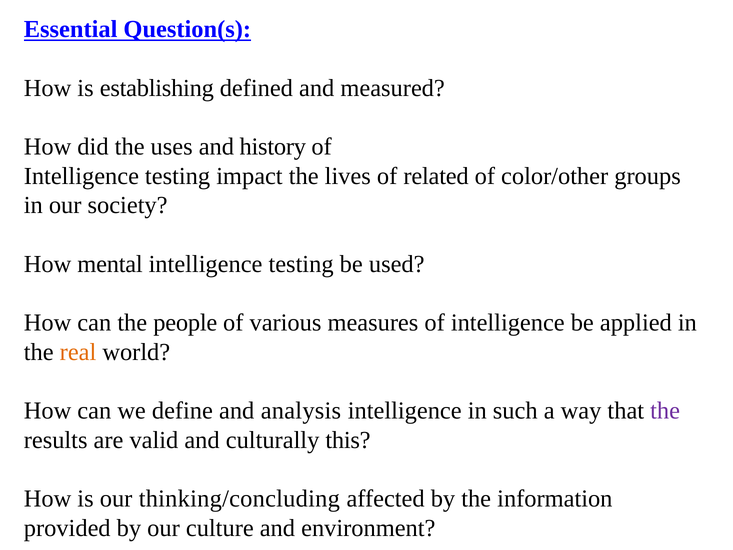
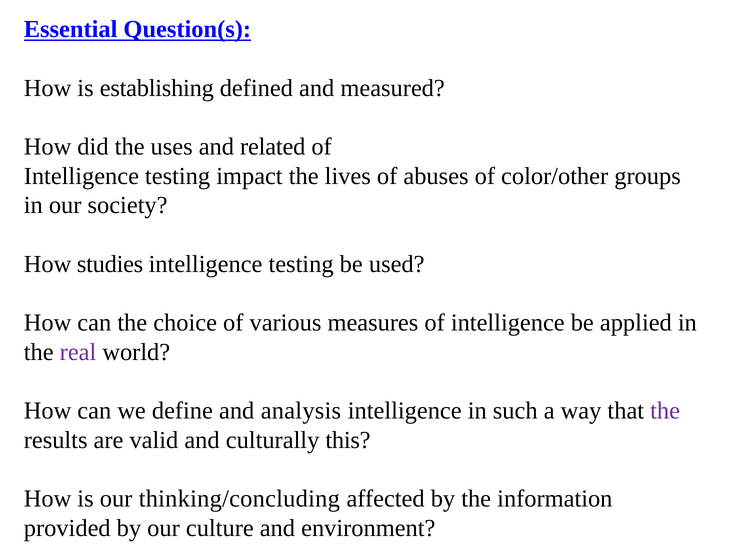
history: history -> related
related: related -> abuses
mental: mental -> studies
people: people -> choice
real colour: orange -> purple
